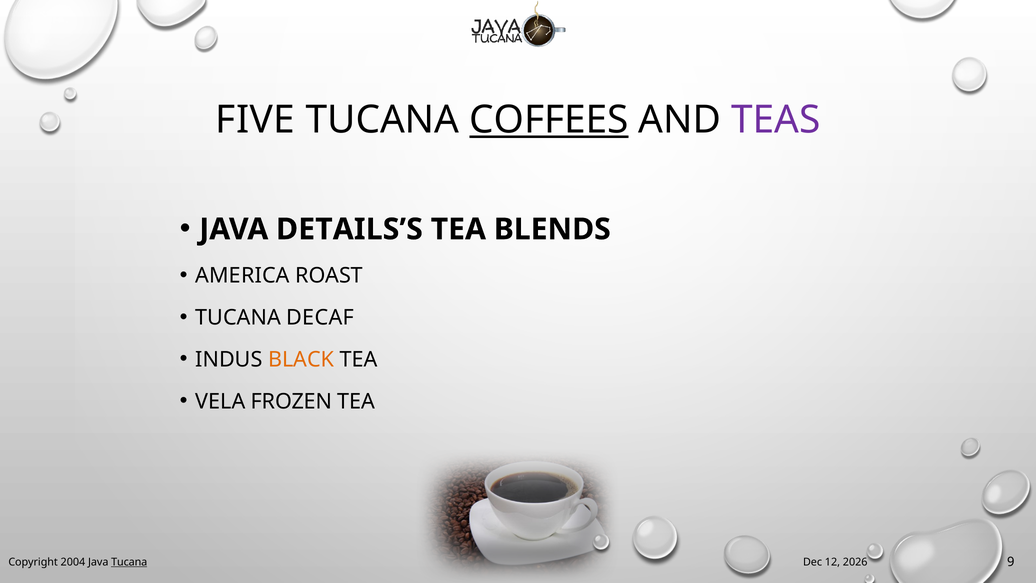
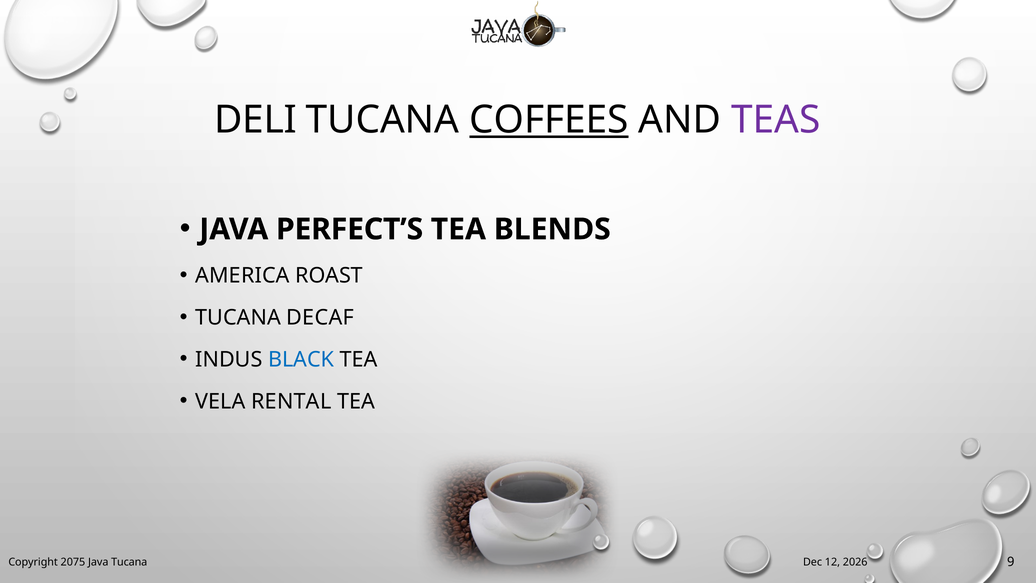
FIVE: FIVE -> DELI
DETAILS’S: DETAILS’S -> PERFECT’S
BLACK colour: orange -> blue
FROZEN: FROZEN -> RENTAL
2004: 2004 -> 2075
Tucana at (129, 562) underline: present -> none
